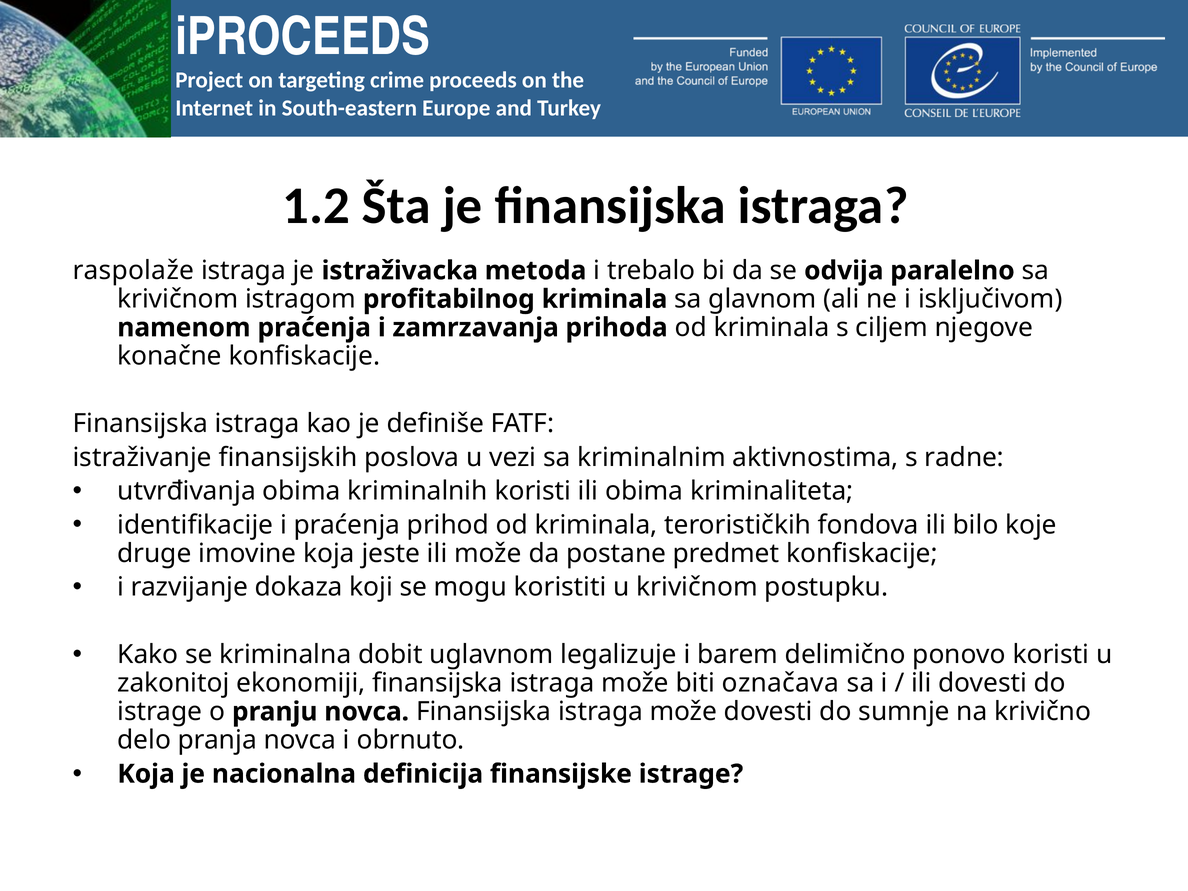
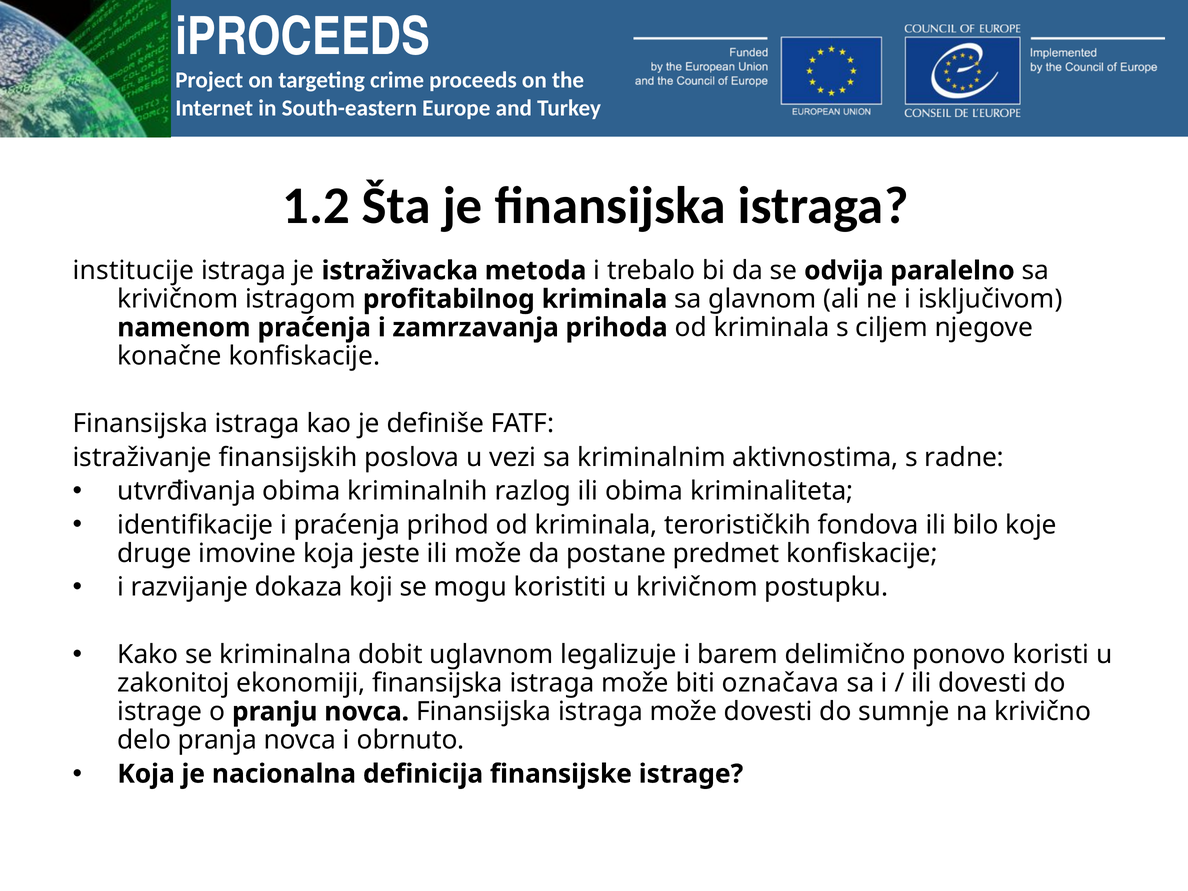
raspolaže: raspolaže -> institucije
kriminalnih koristi: koristi -> razlog
